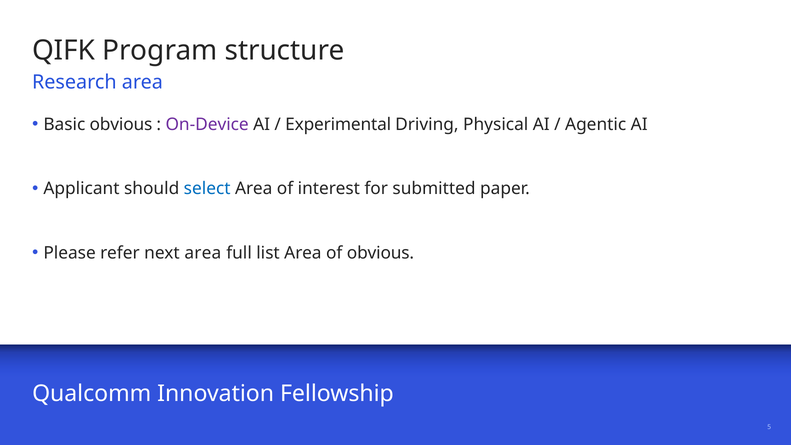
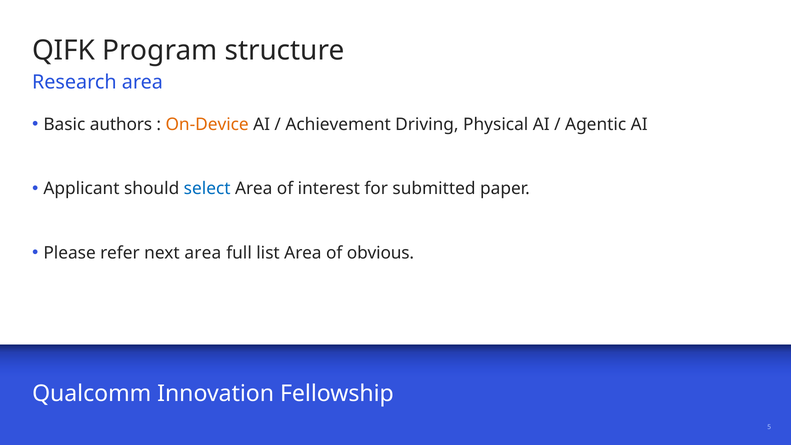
Basic obvious: obvious -> authors
On-Device colour: purple -> orange
Experimental: Experimental -> Achievement
